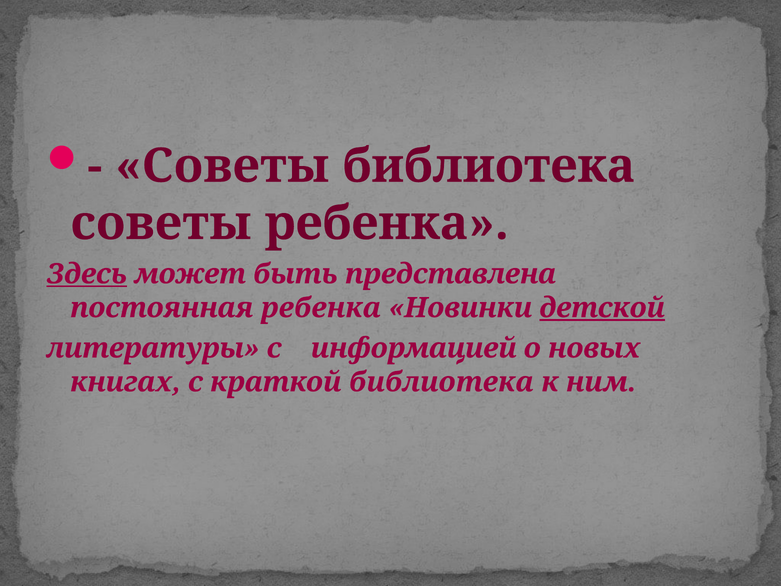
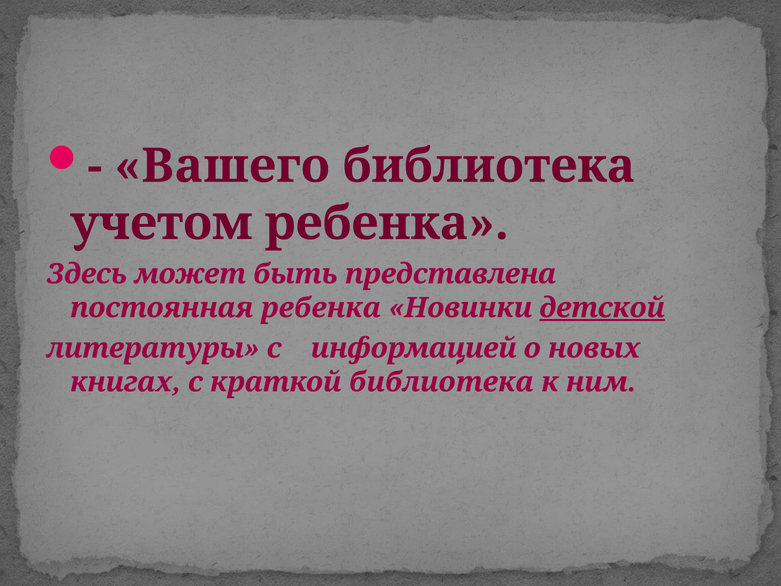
Советы at (222, 166): Советы -> Вашего
советы at (161, 223): советы -> учетом
Здесь underline: present -> none
